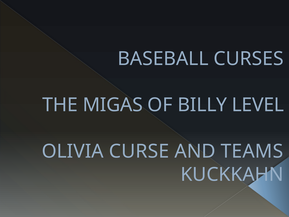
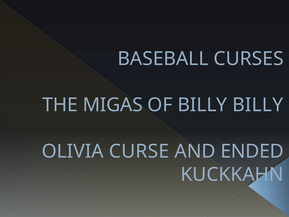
BILLY LEVEL: LEVEL -> BILLY
TEAMS: TEAMS -> ENDED
